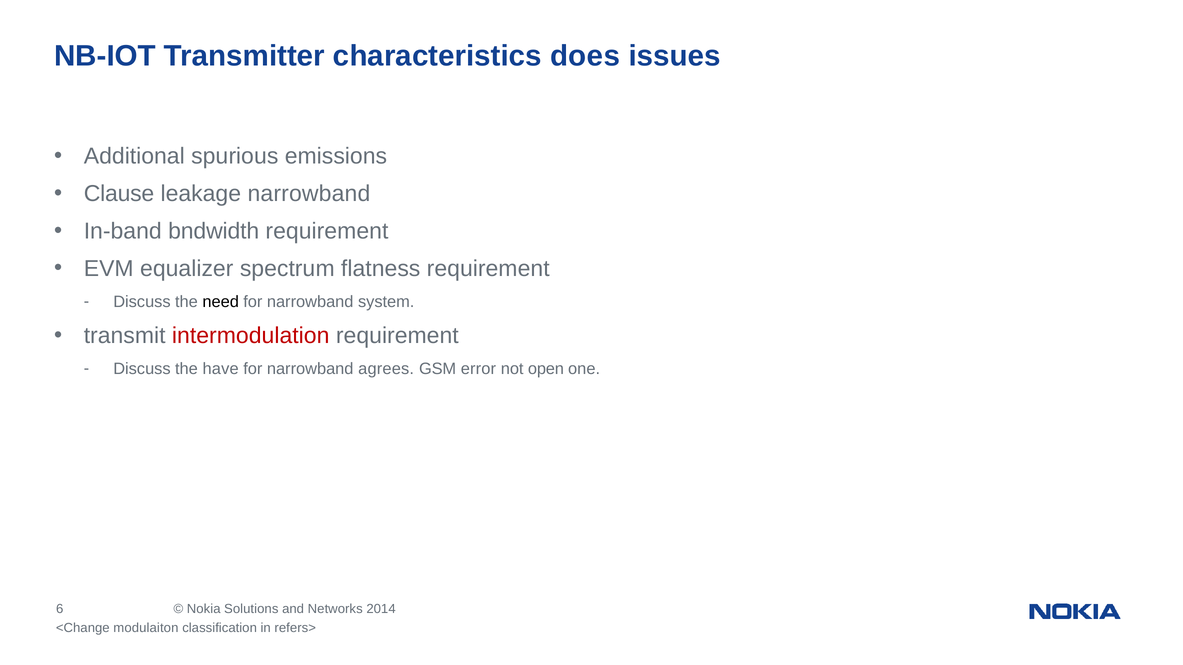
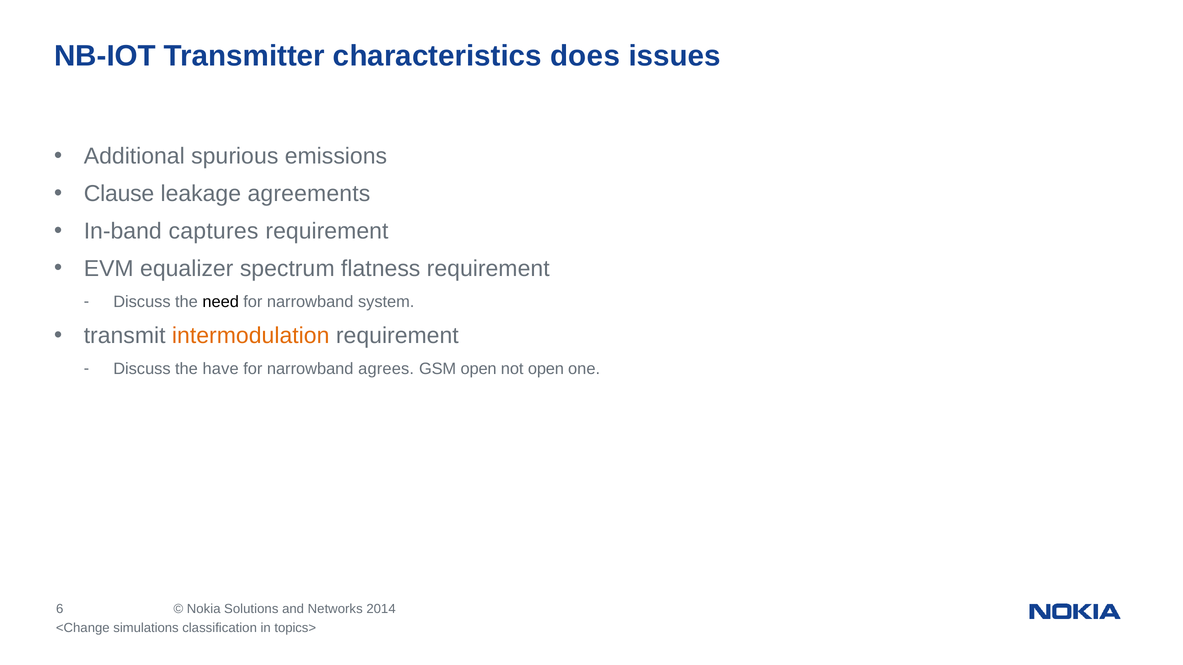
leakage narrowband: narrowband -> agreements
bndwidth: bndwidth -> captures
intermodulation colour: red -> orange
GSM error: error -> open
modulaiton: modulaiton -> simulations
refers>: refers> -> topics>
